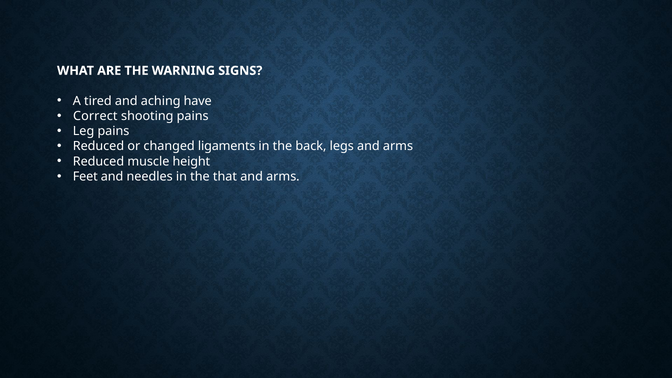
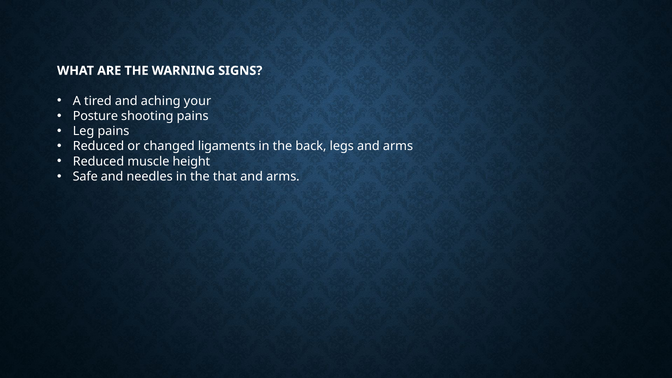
have: have -> your
Correct: Correct -> Posture
Feet: Feet -> Safe
